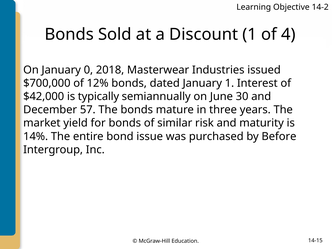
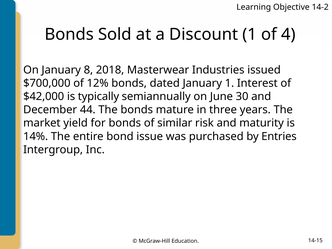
0: 0 -> 8
57: 57 -> 44
Before: Before -> Entries
